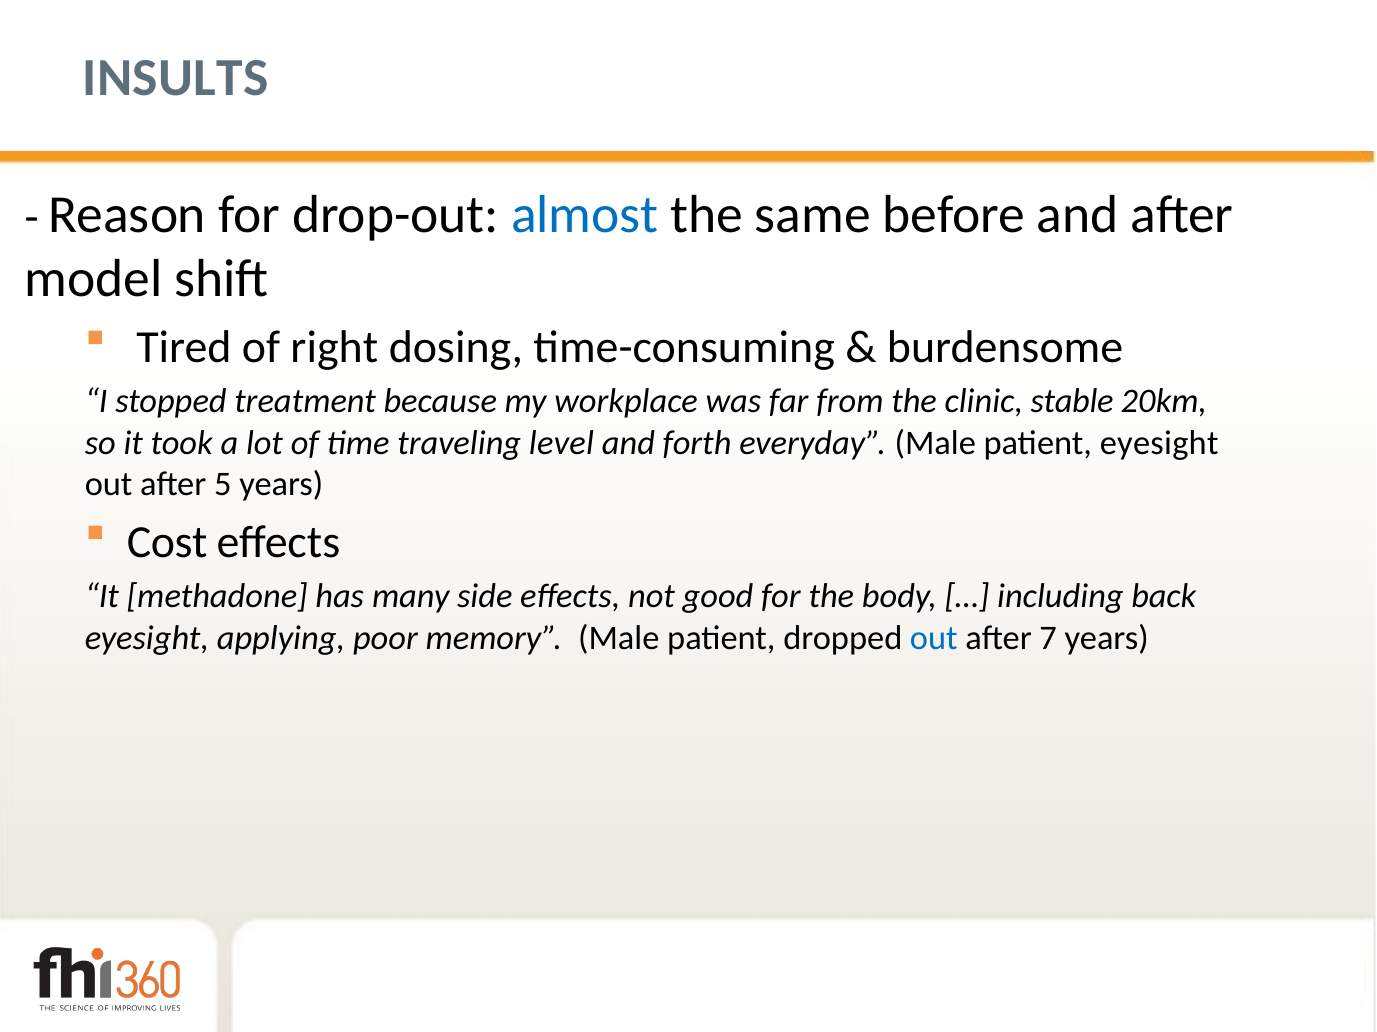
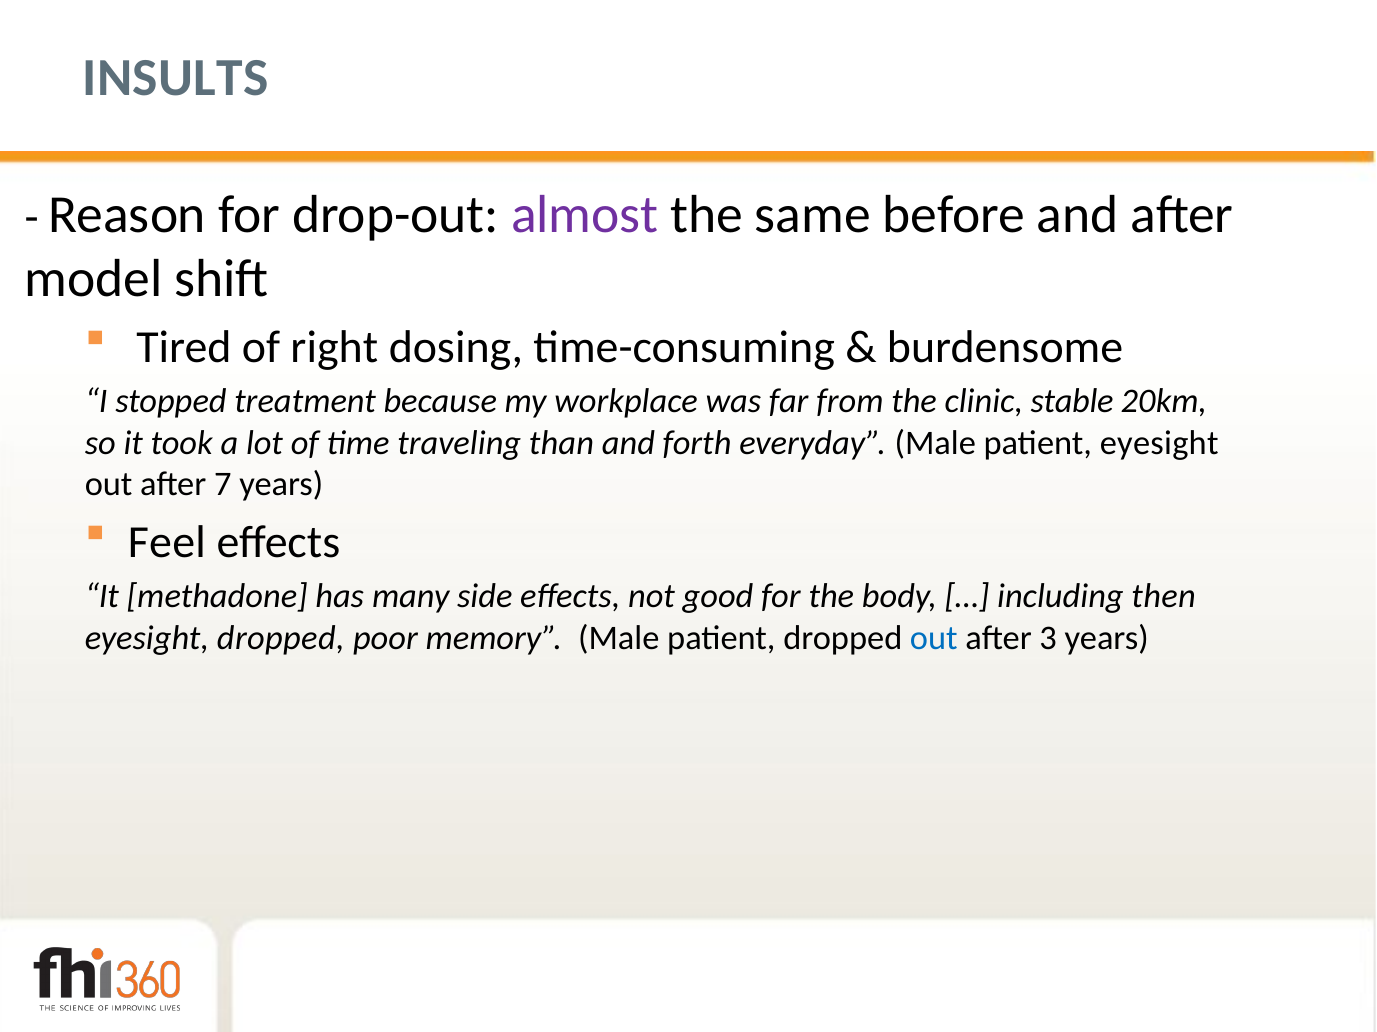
almost colour: blue -> purple
level: level -> than
5: 5 -> 7
Cost: Cost -> Feel
back: back -> then
eyesight applying: applying -> dropped
7: 7 -> 3
